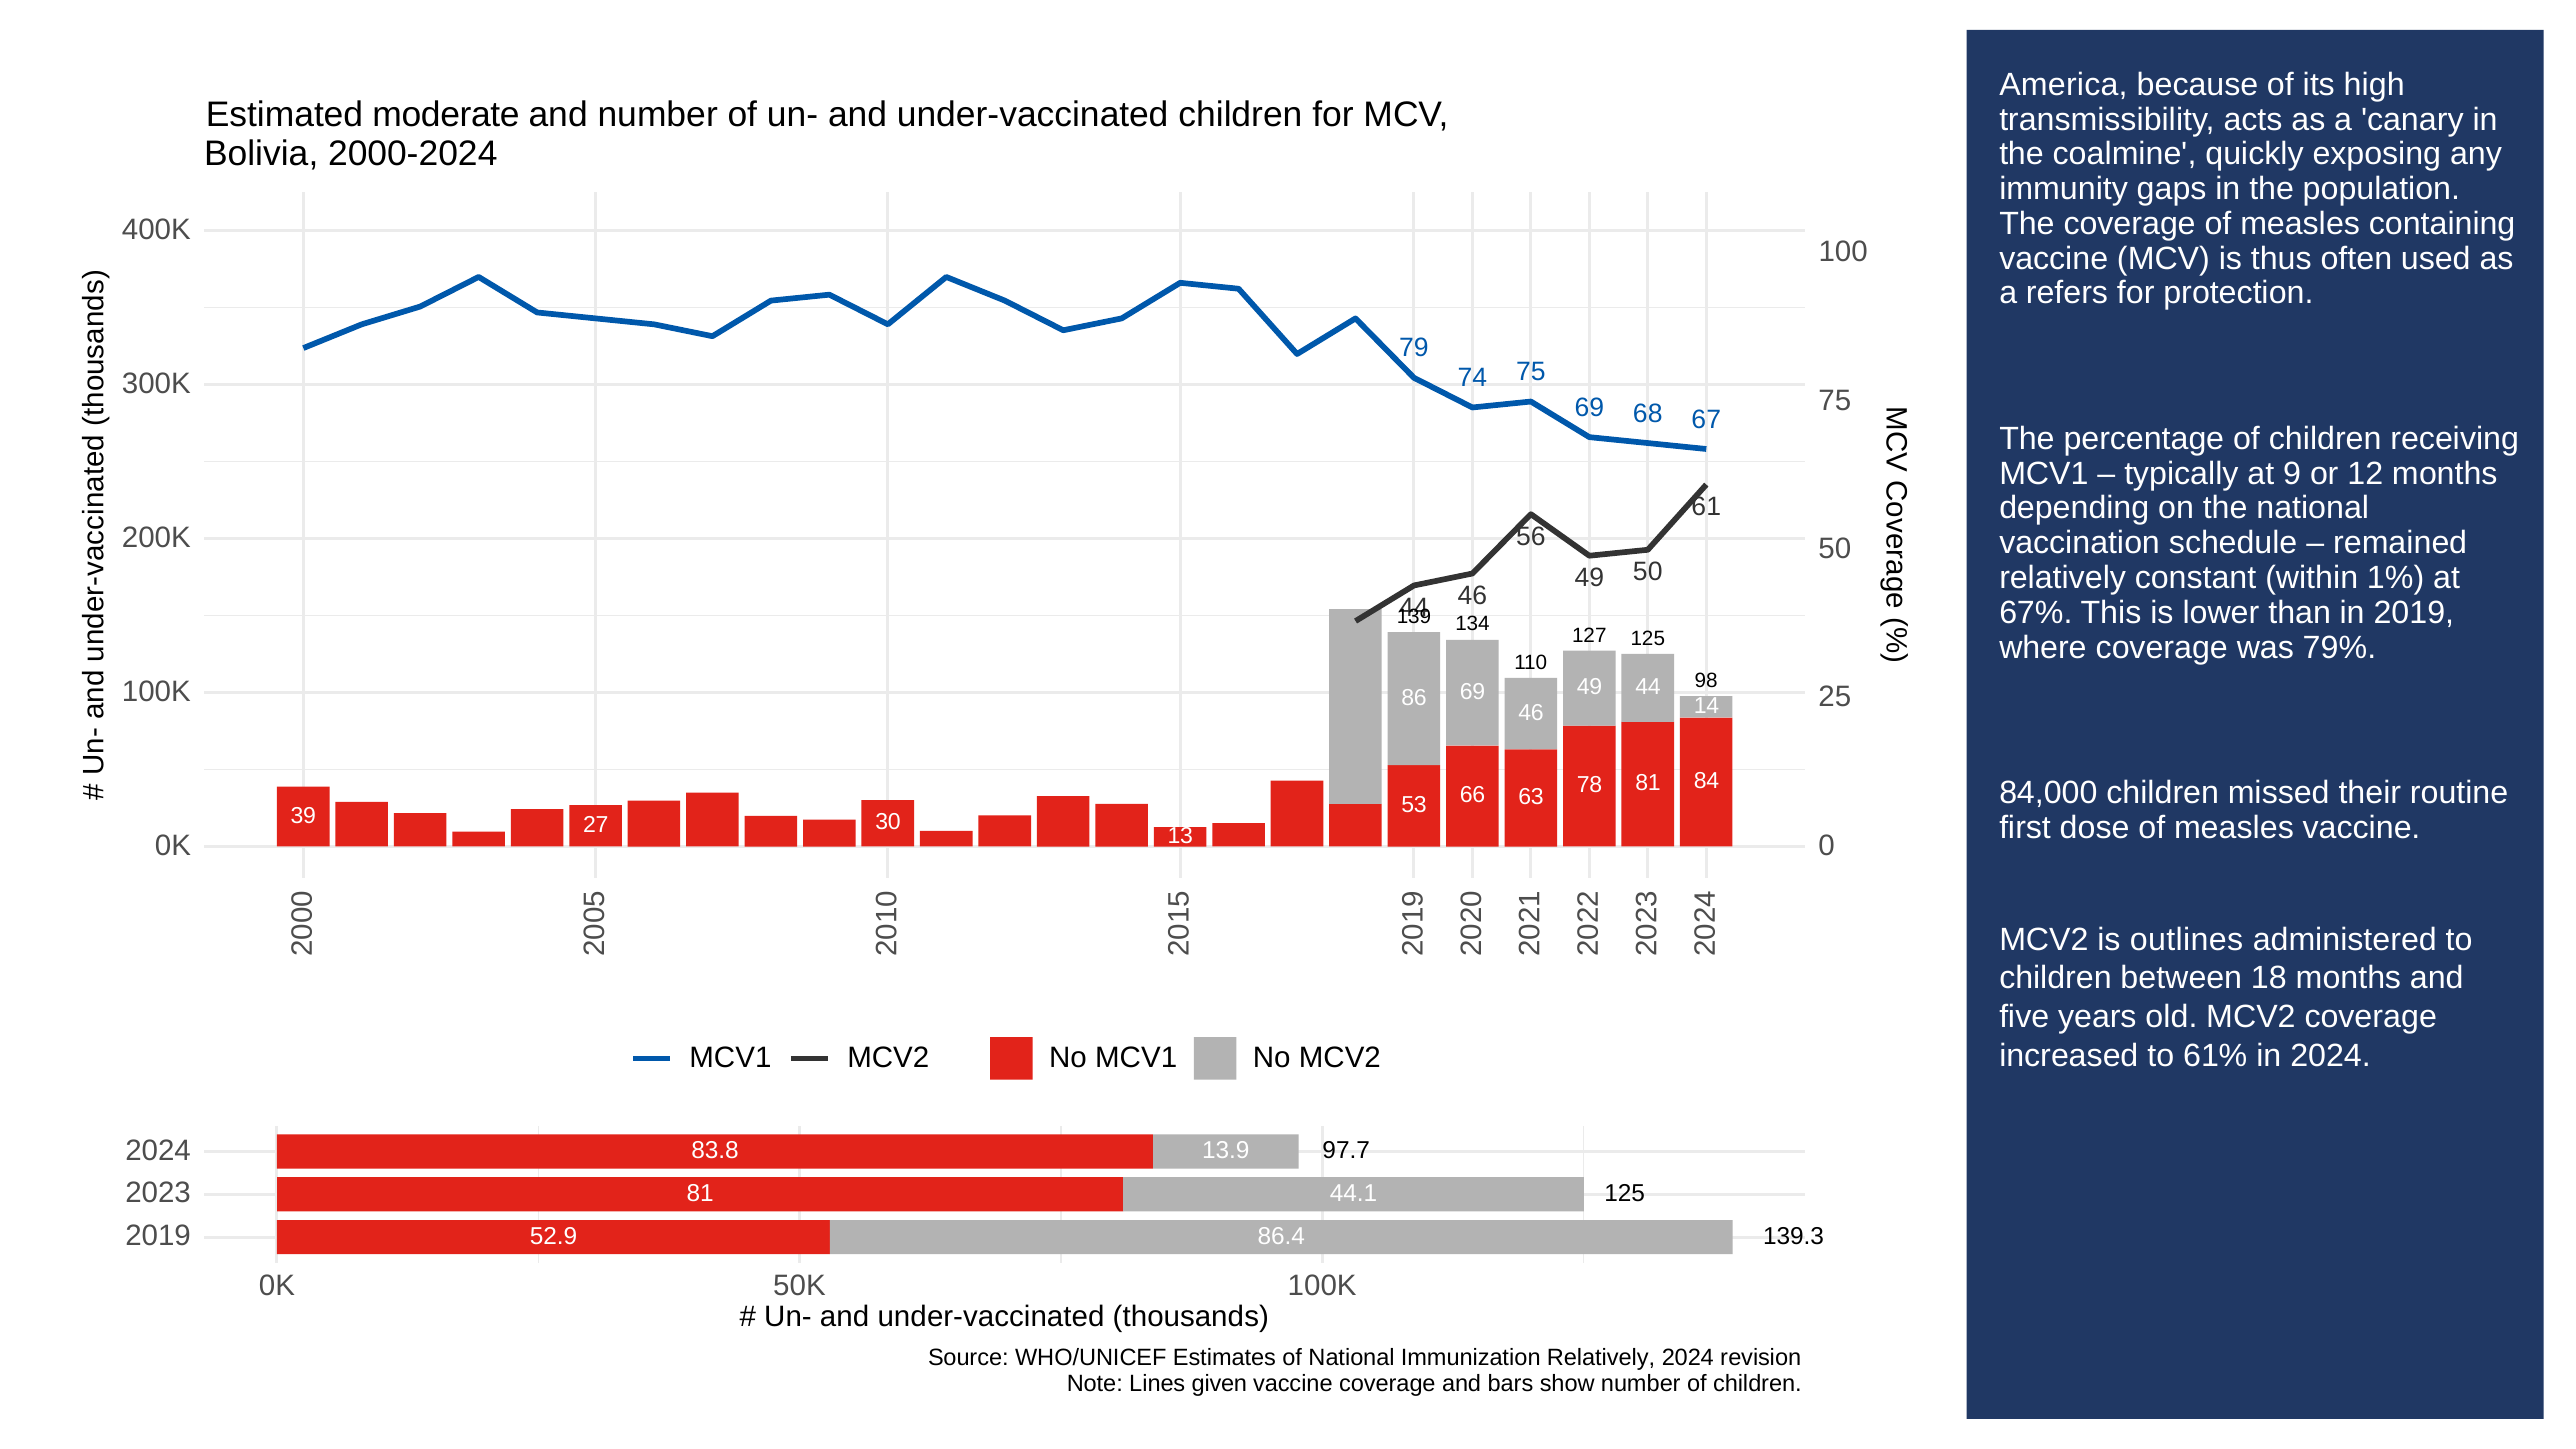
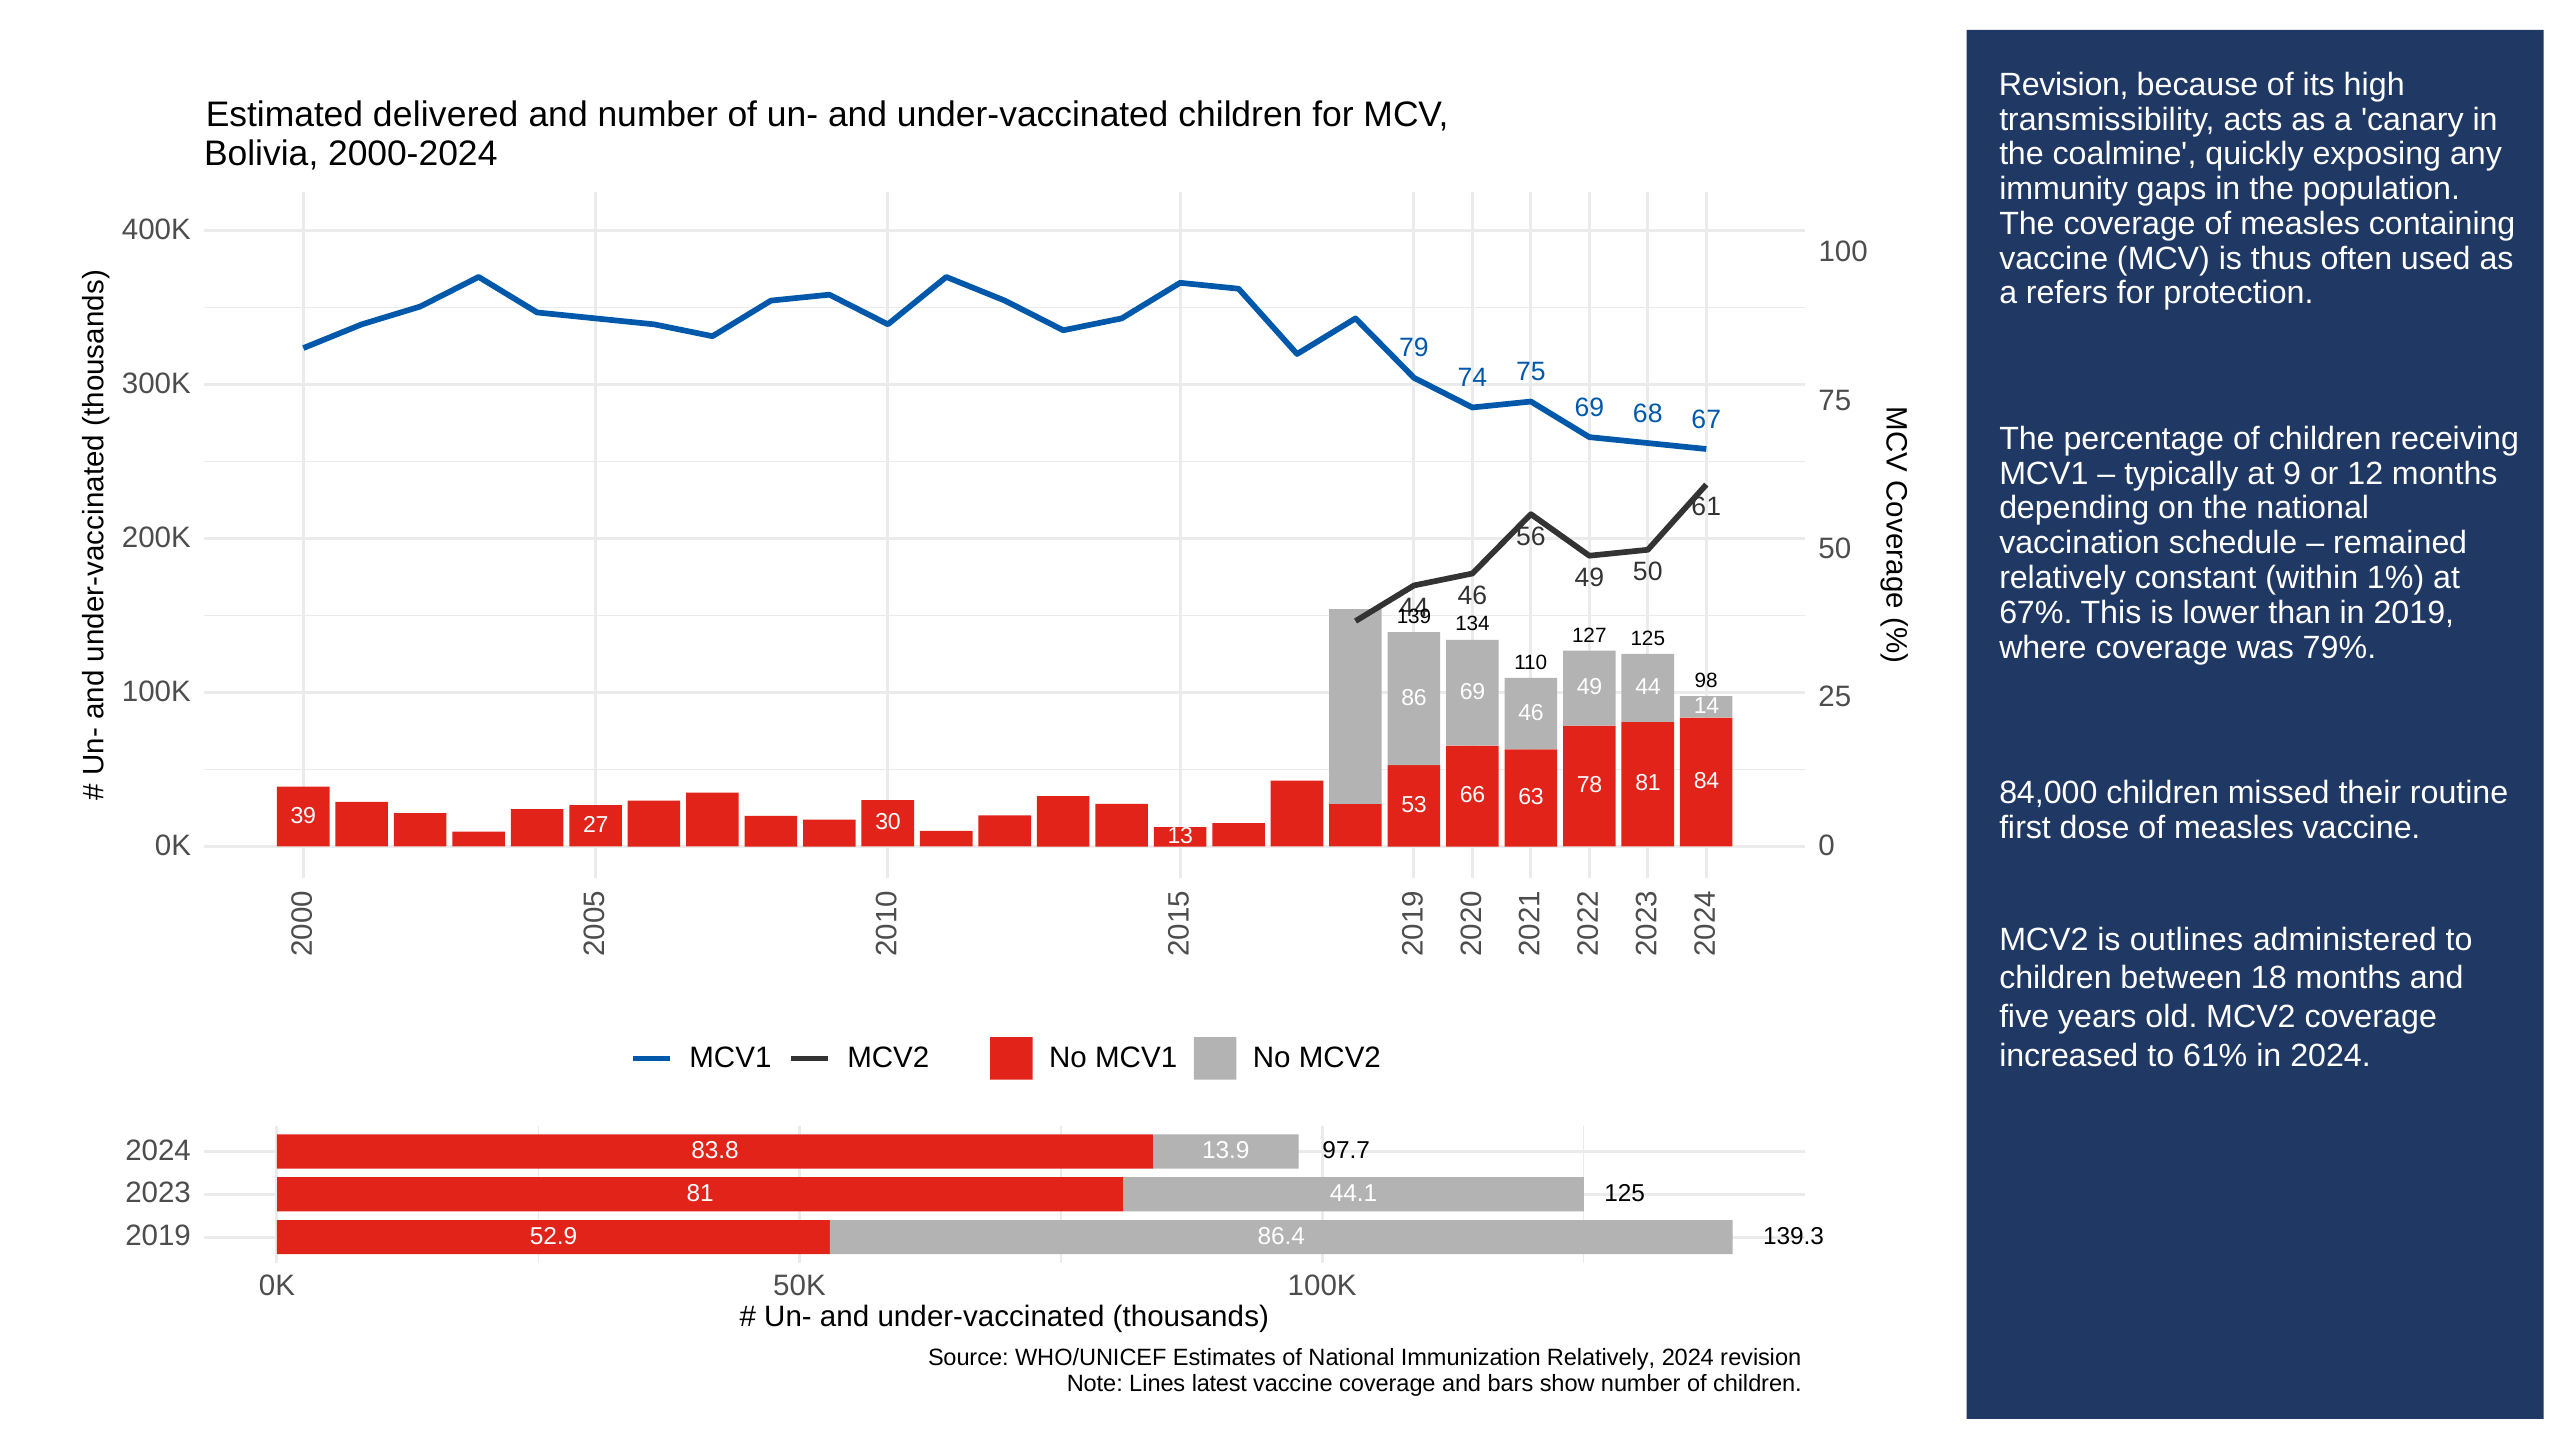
America at (2063, 85): America -> Revision
moderate: moderate -> delivered
given: given -> latest
